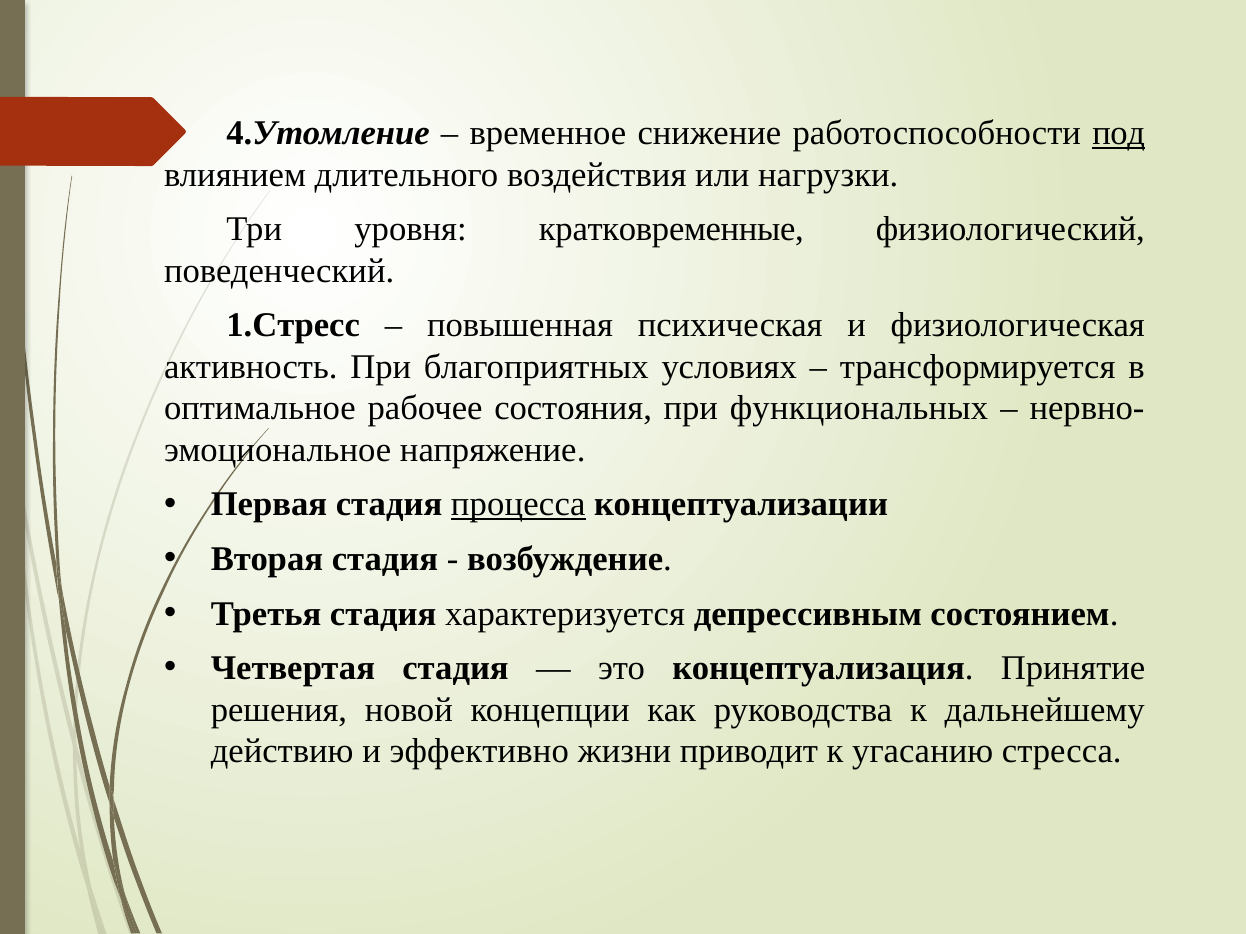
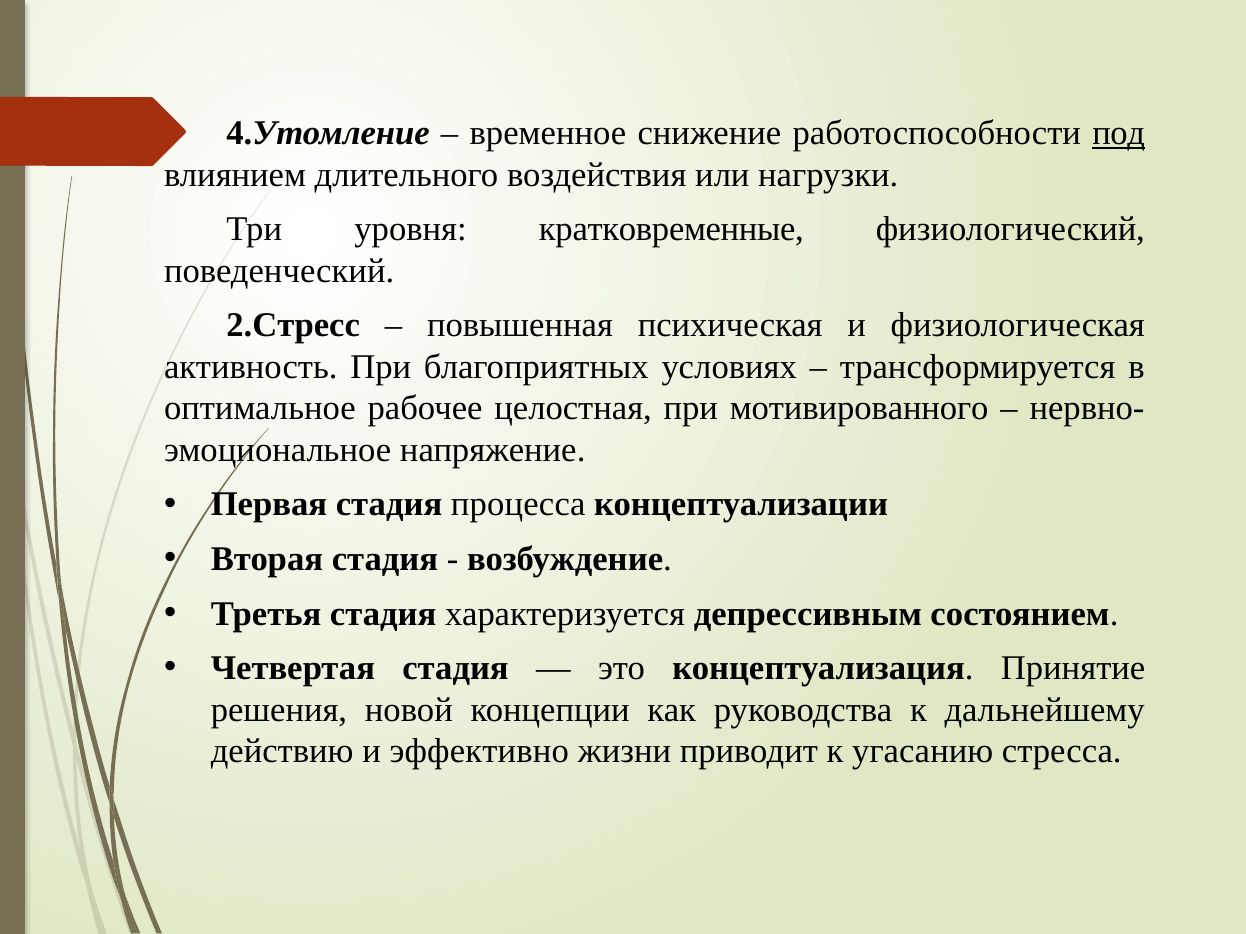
1.Стресс: 1.Стресс -> 2.Стресс
состояния: состояния -> целостная
функциональных: функциональных -> мотивированного
процесса underline: present -> none
